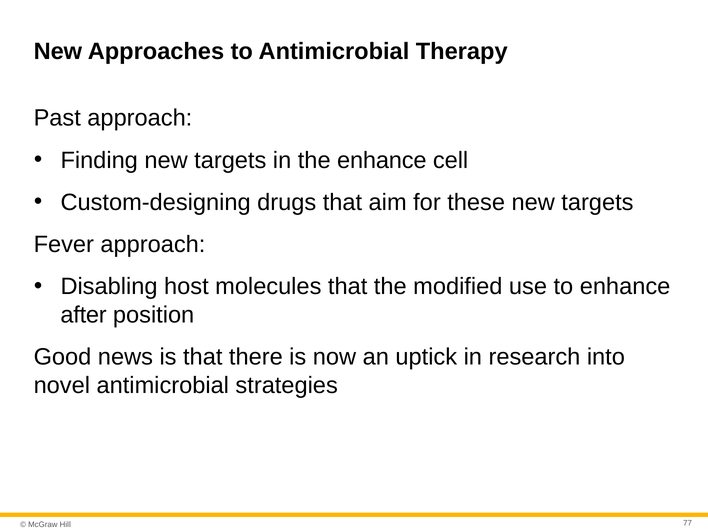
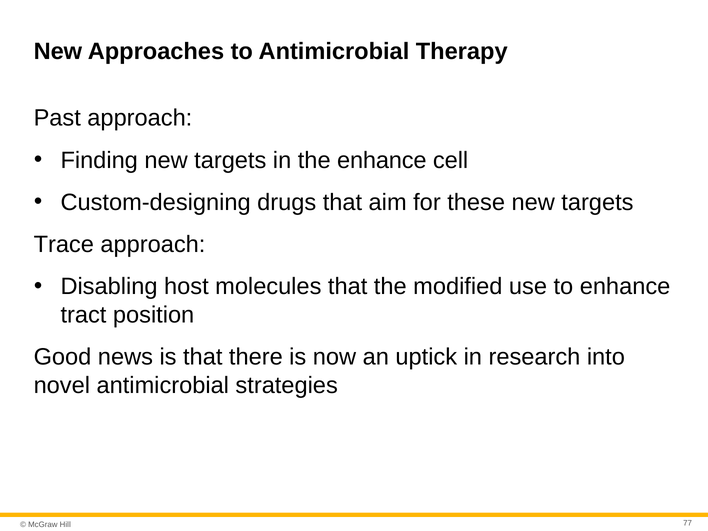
Fever: Fever -> Trace
after: after -> tract
